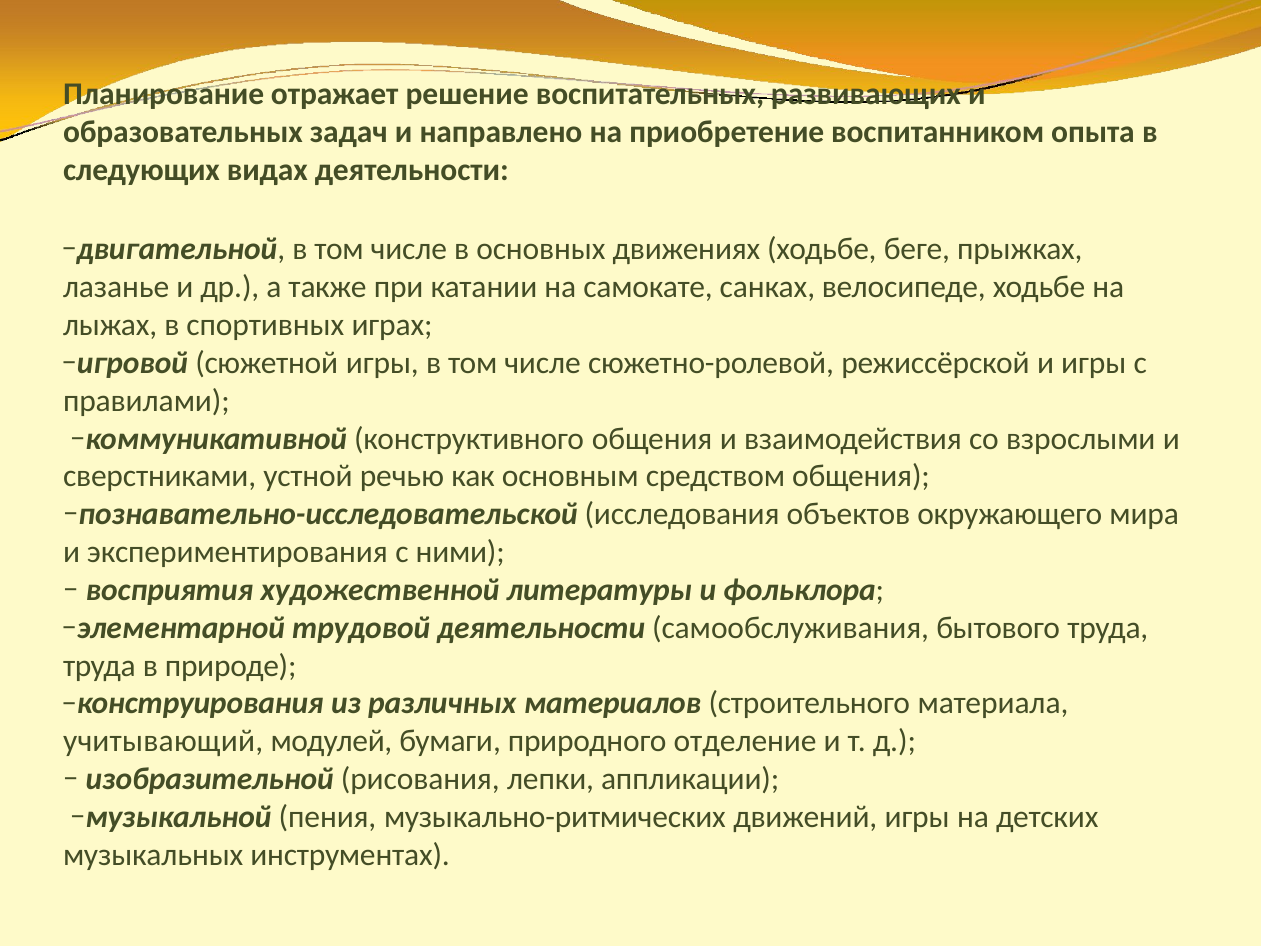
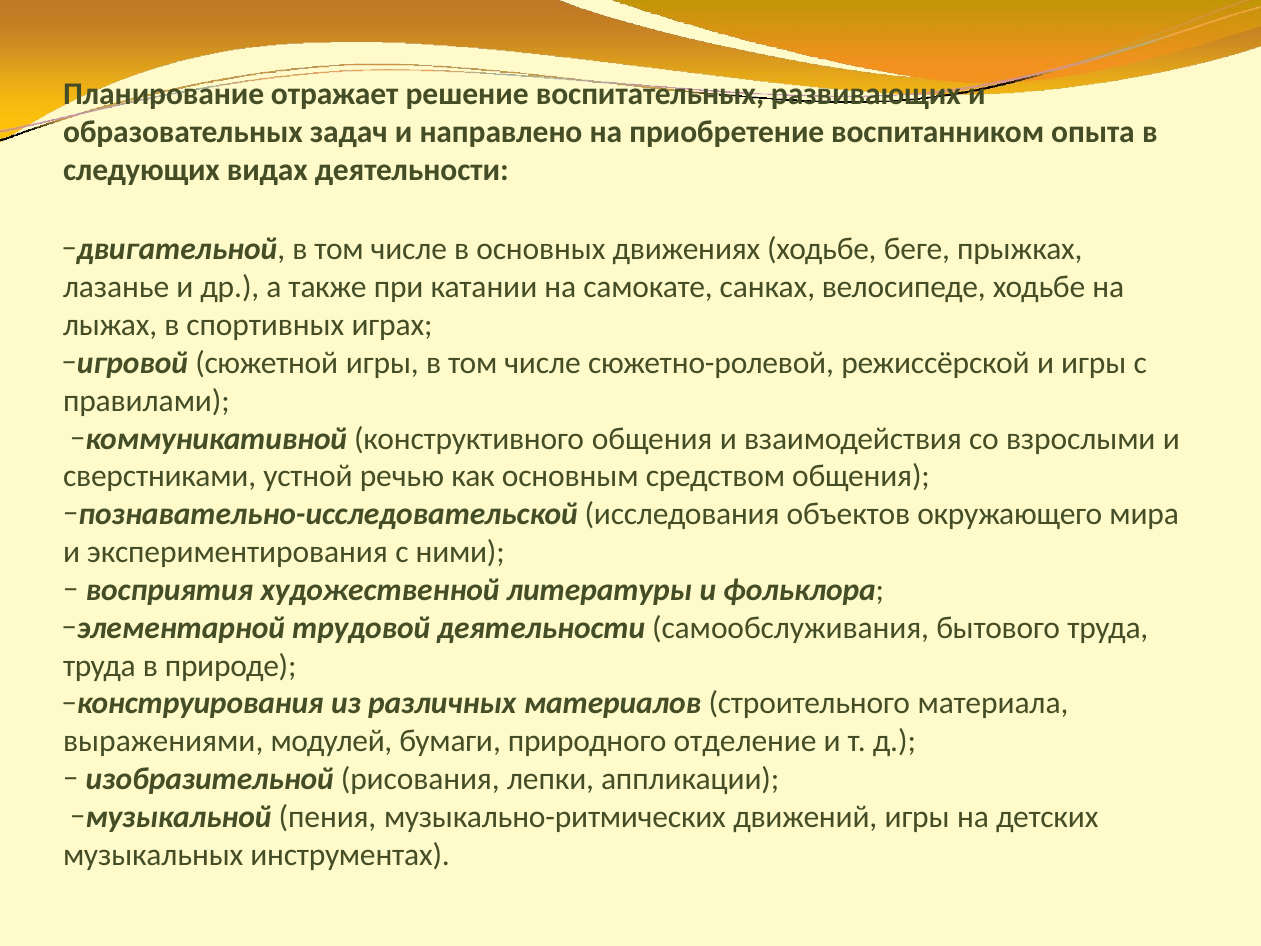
учитывающий: учитывающий -> выражениями
